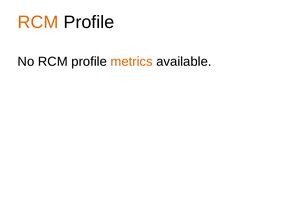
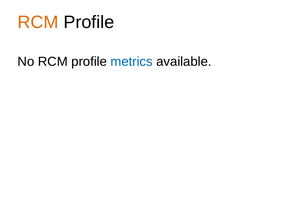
metrics colour: orange -> blue
